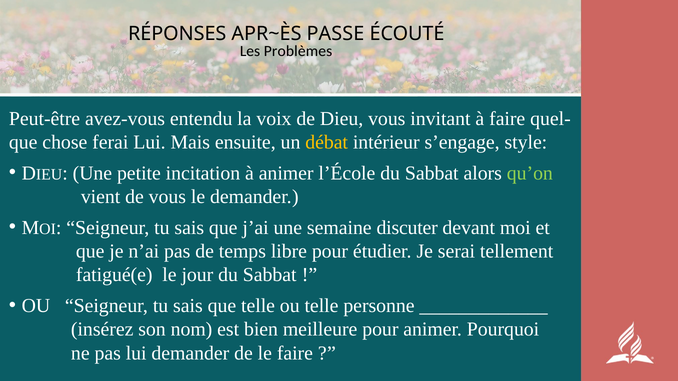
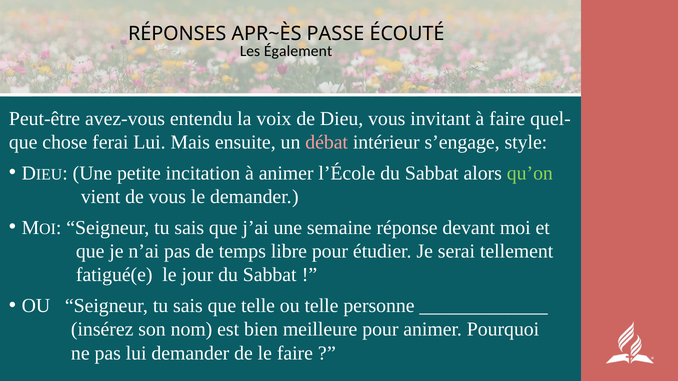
Problèmes: Problèmes -> Également
débat colour: yellow -> pink
discuter: discuter -> réponse
